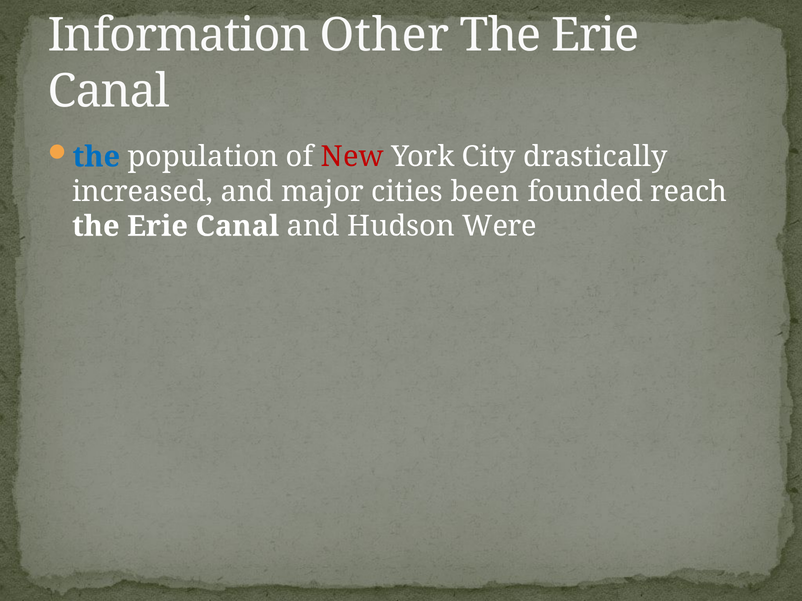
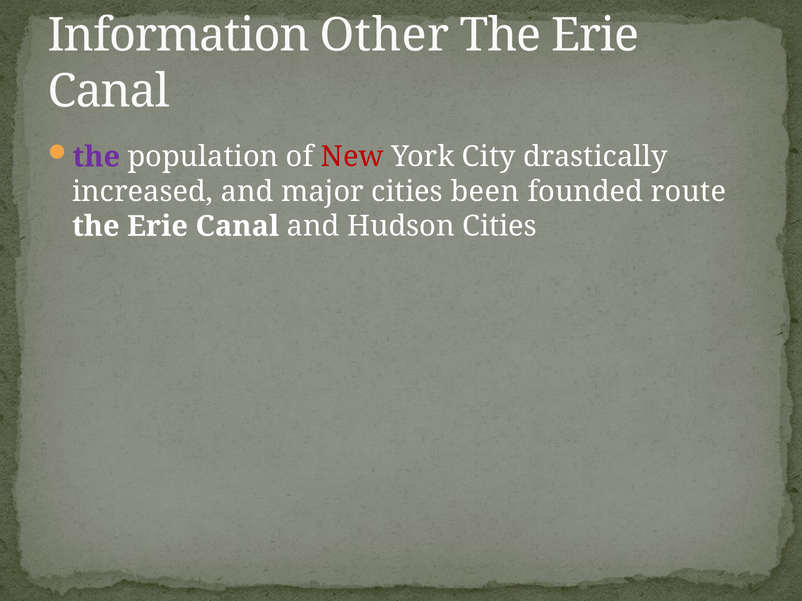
the at (96, 157) colour: blue -> purple
reach: reach -> route
Hudson Were: Were -> Cities
